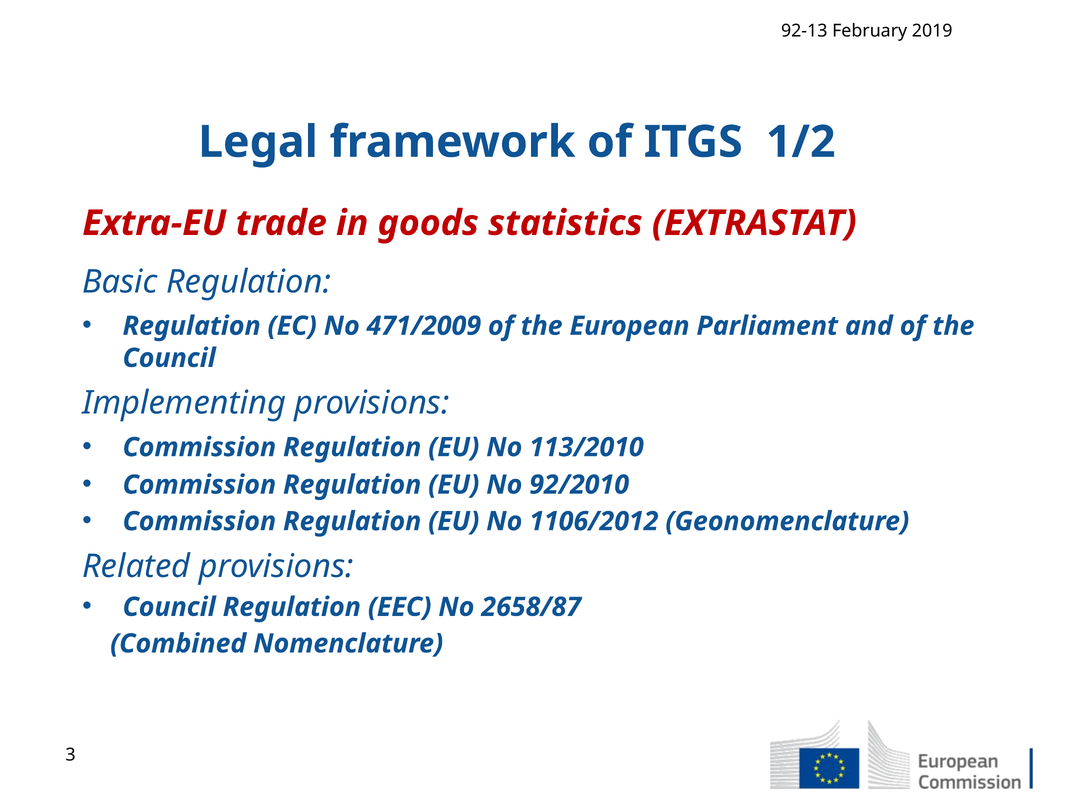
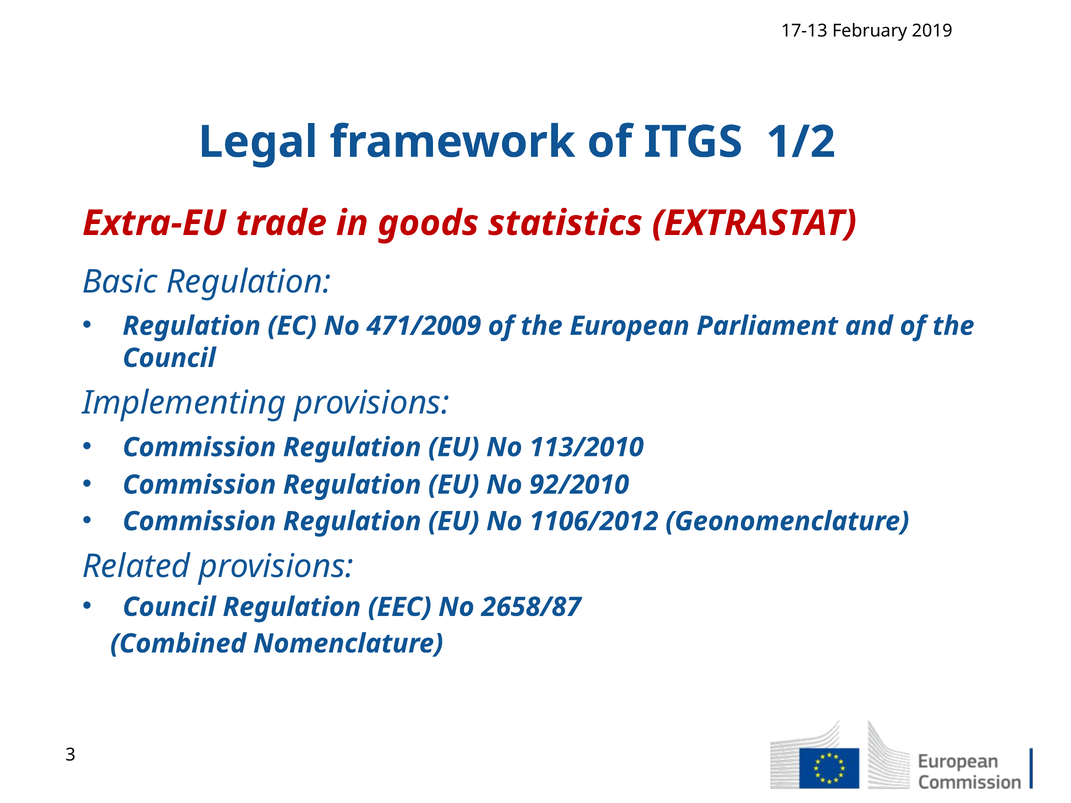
92-13: 92-13 -> 17-13
